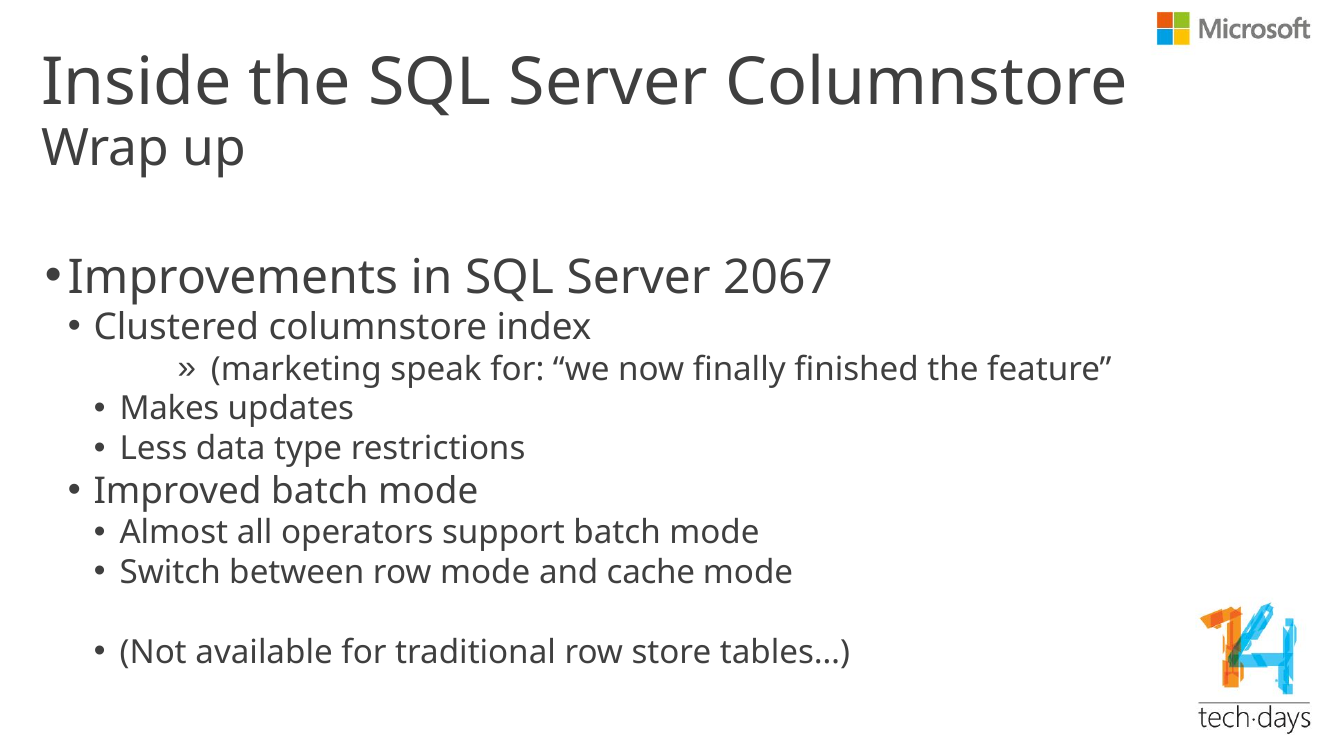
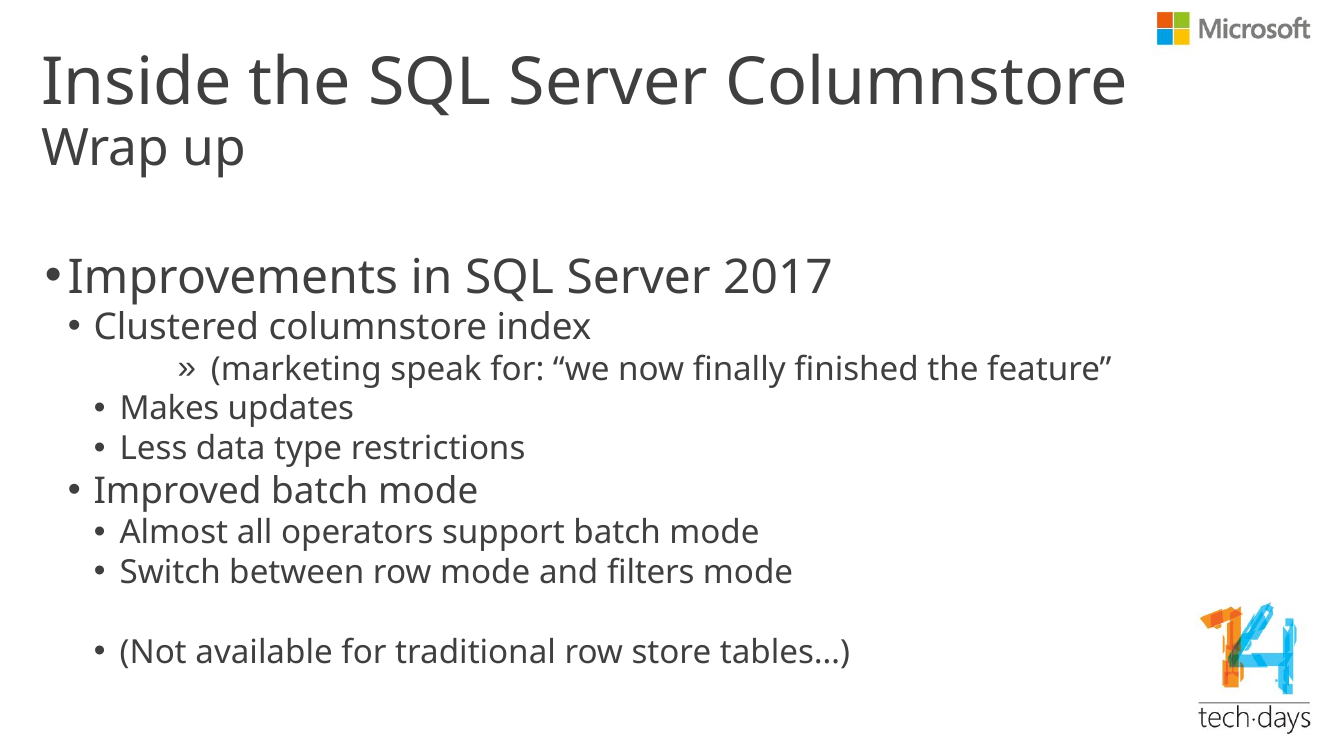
2067: 2067 -> 2017
cache: cache -> filters
